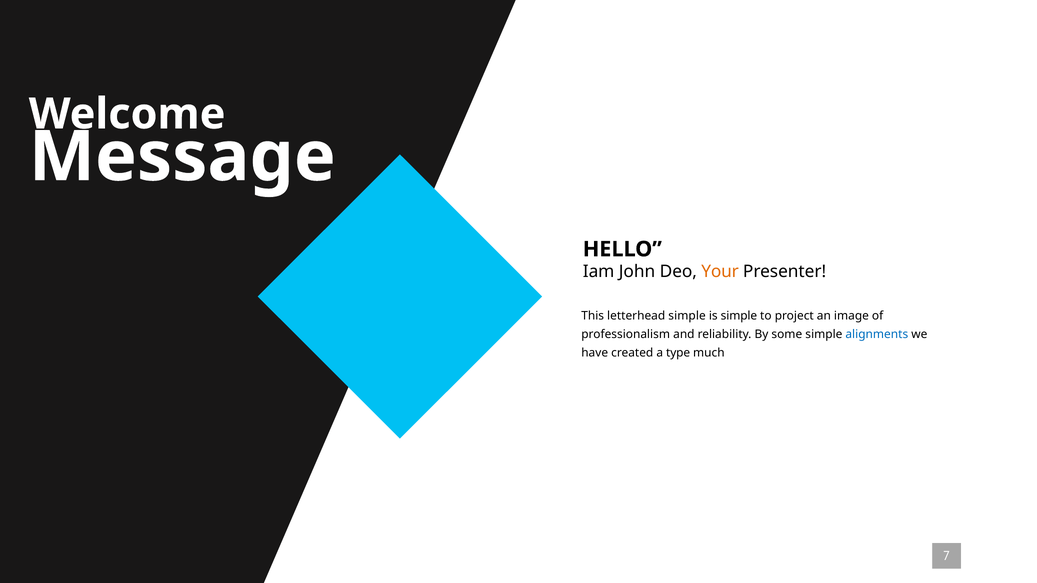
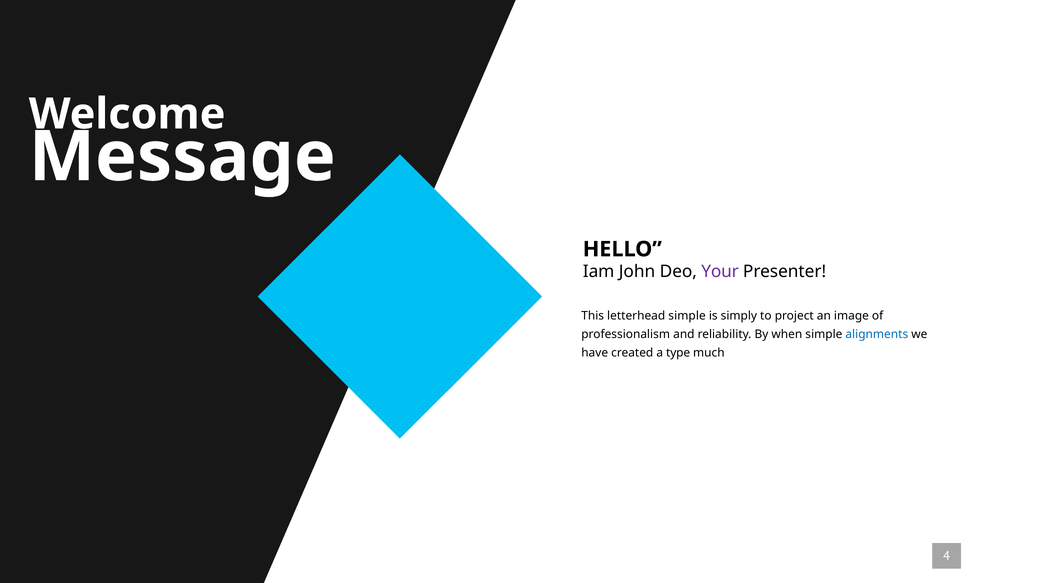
Your colour: orange -> purple
is simple: simple -> simply
some: some -> when
7: 7 -> 4
